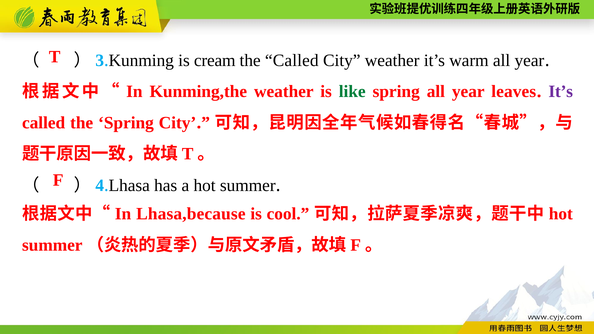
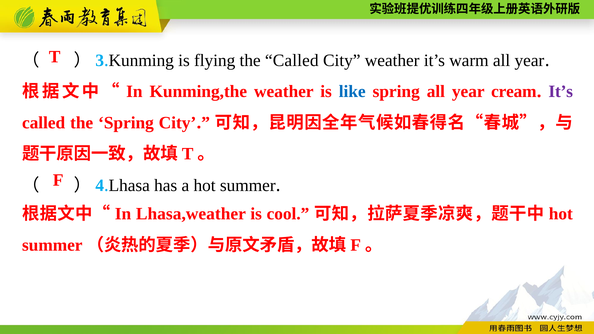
cream: cream -> flying
like colour: green -> blue
leaves: leaves -> cream
Lhasa,because: Lhasa,because -> Lhasa,weather
